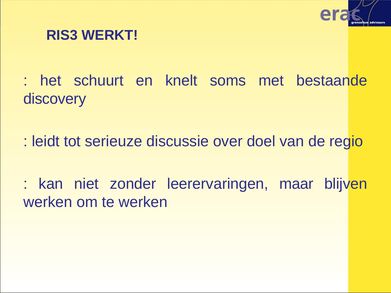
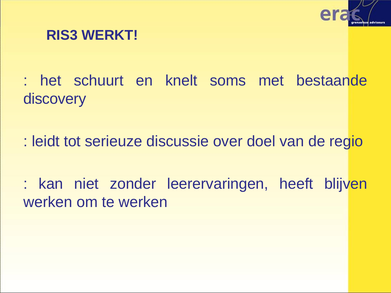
maar: maar -> heeft
